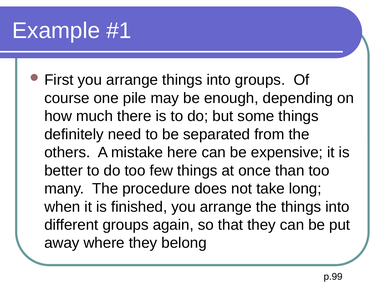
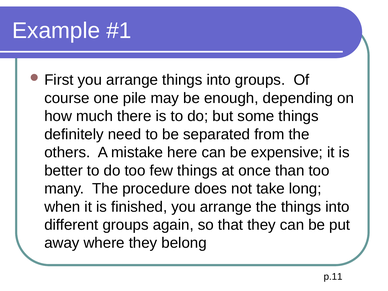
p.99: p.99 -> p.11
